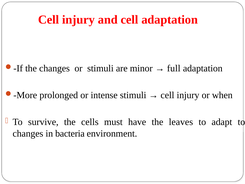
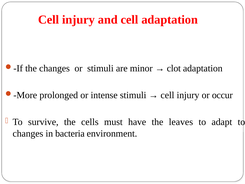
full: full -> clot
when: when -> occur
